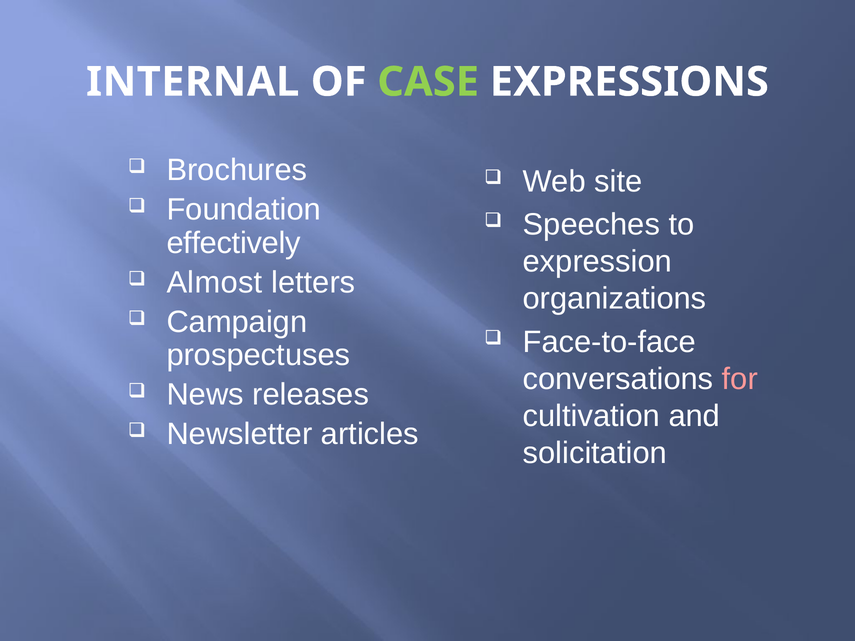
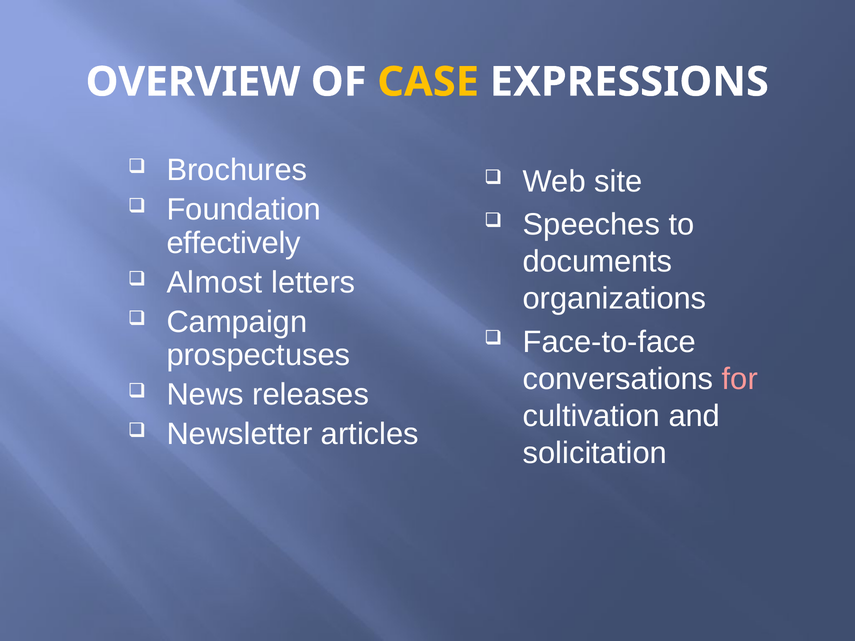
INTERNAL: INTERNAL -> OVERVIEW
CASE colour: light green -> yellow
expression: expression -> documents
